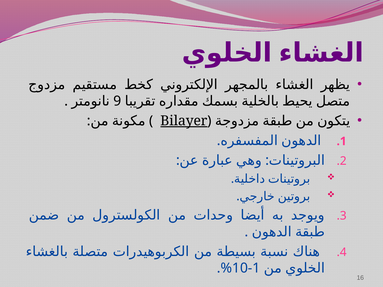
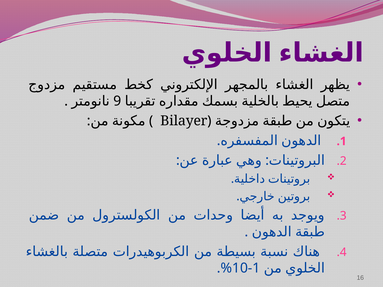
Bilayer underline: present -> none
